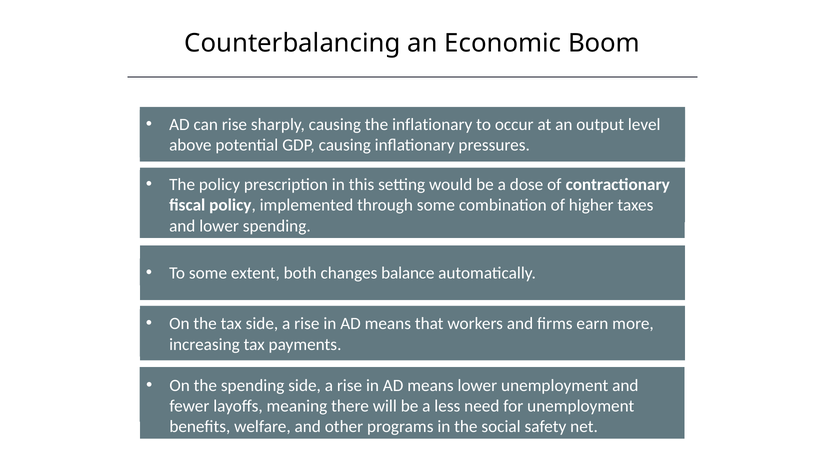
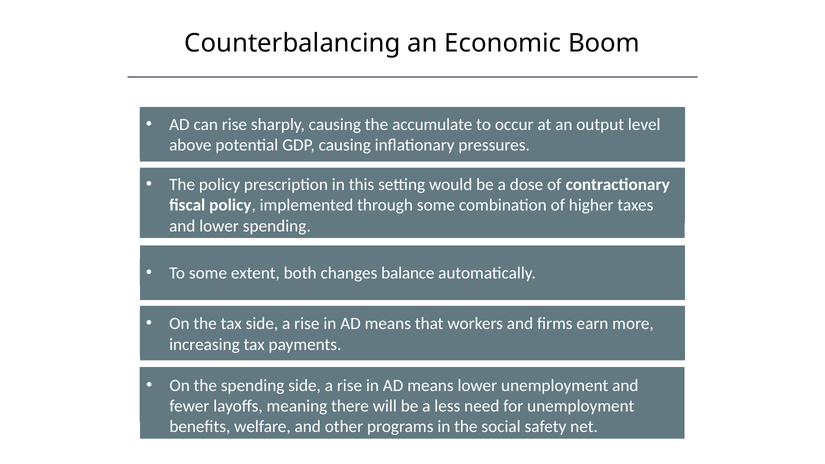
the inflationary: inflationary -> accumulate
